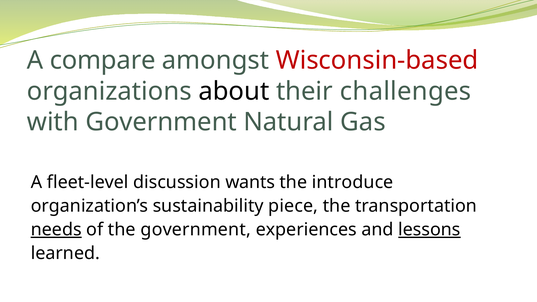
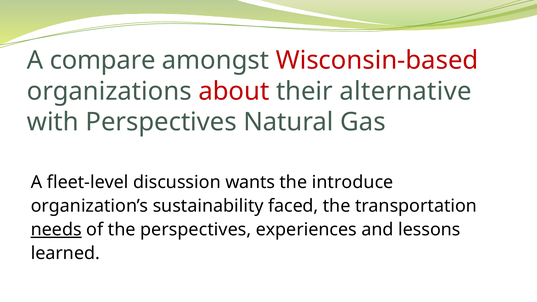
about colour: black -> red
challenges: challenges -> alternative
with Government: Government -> Perspectives
piece: piece -> faced
the government: government -> perspectives
lessons underline: present -> none
